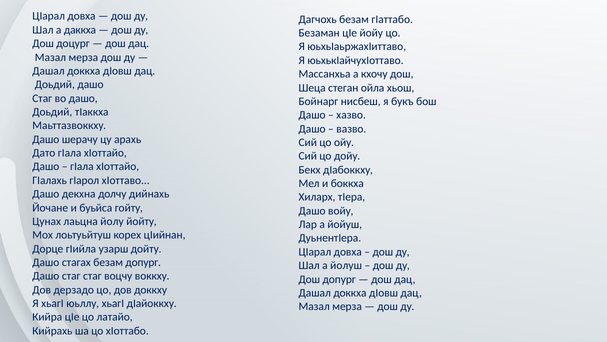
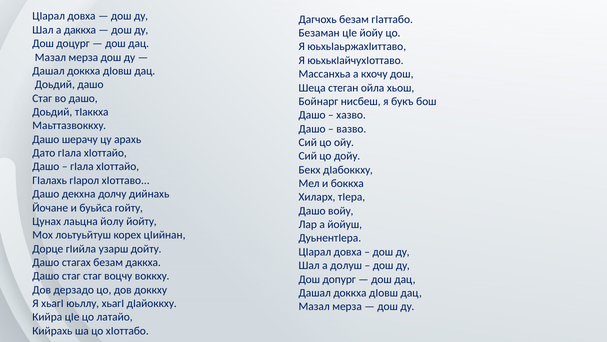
безам допург: допург -> даккха
йолуш: йолуш -> долуш
